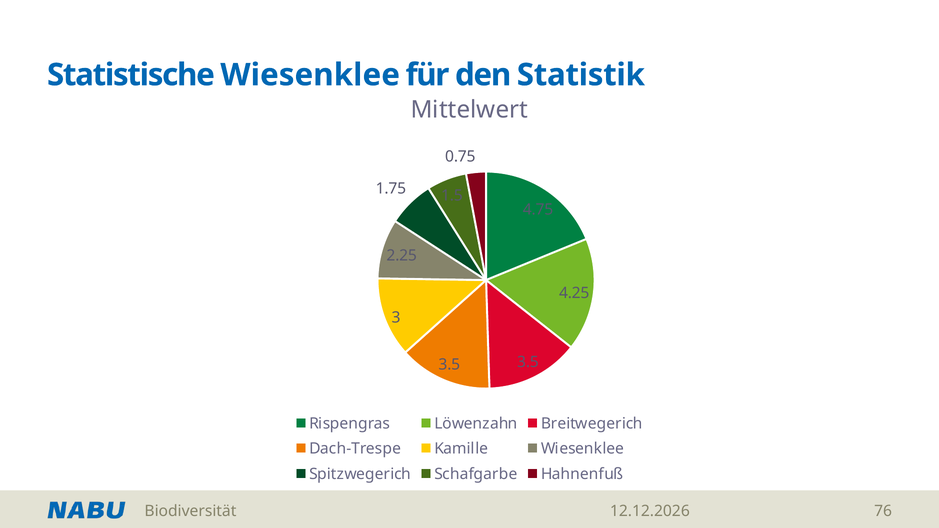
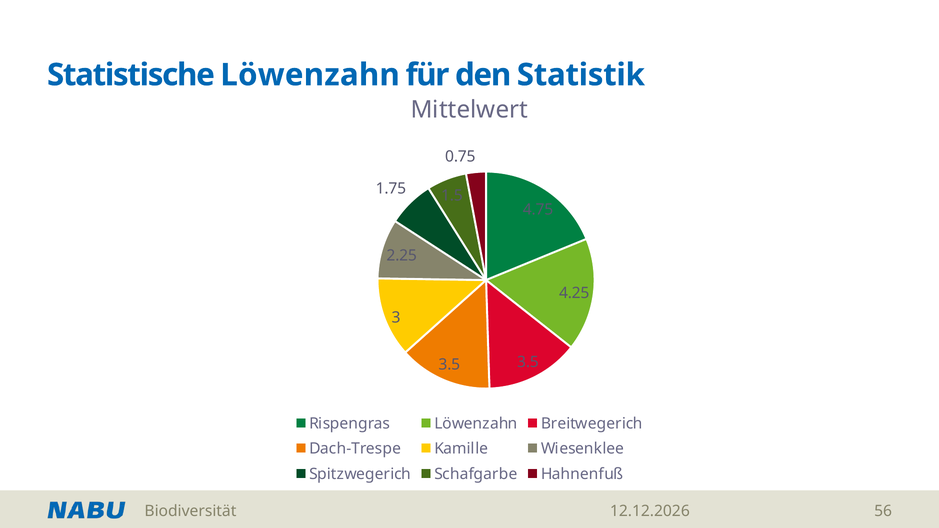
Statistische Wiesenklee: Wiesenklee -> Löwenzahn
76: 76 -> 56
